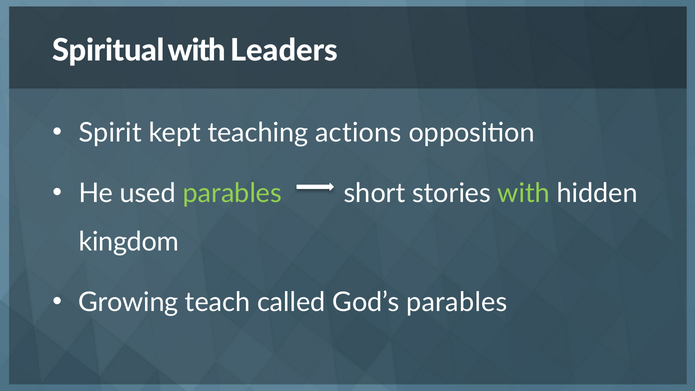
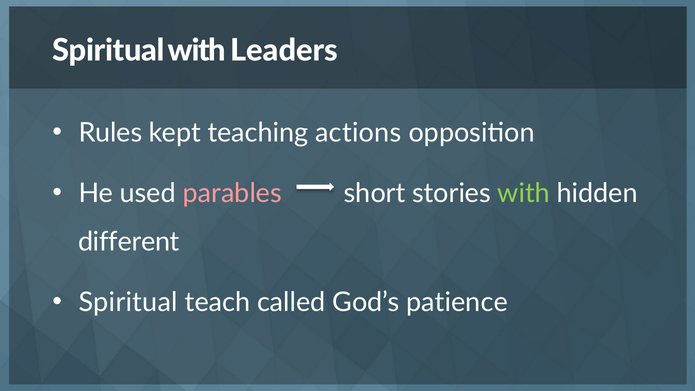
Spirit: Spirit -> Rules
parables at (232, 193) colour: light green -> pink
kingdom: kingdom -> different
Growing at (128, 302): Growing -> Spiritual
God’s parables: parables -> patience
